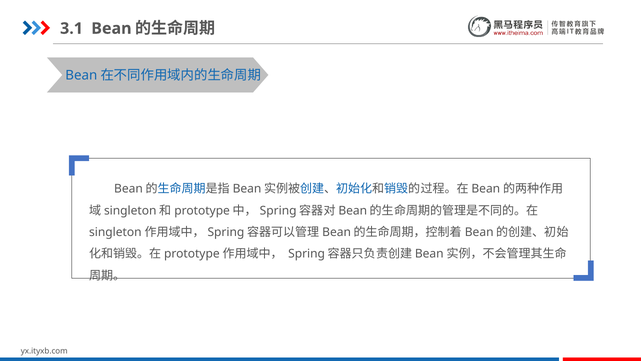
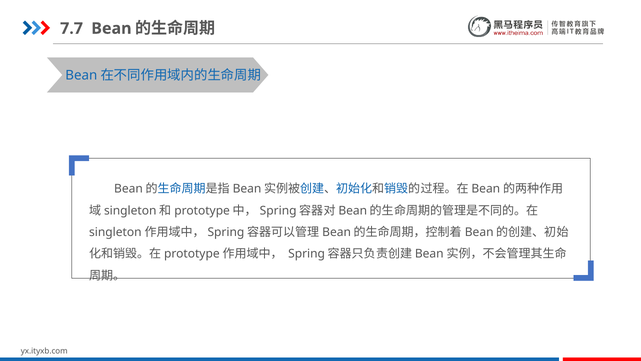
3.1: 3.1 -> 7.7
